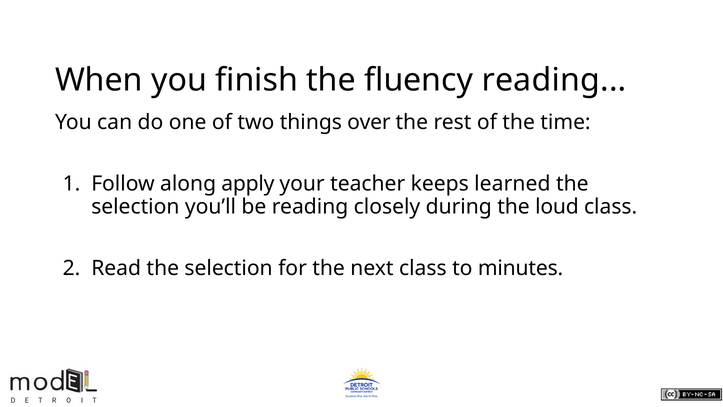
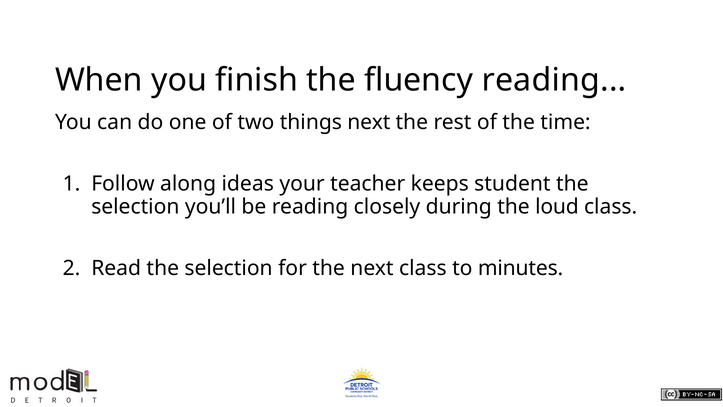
things over: over -> next
apply: apply -> ideas
learned: learned -> student
